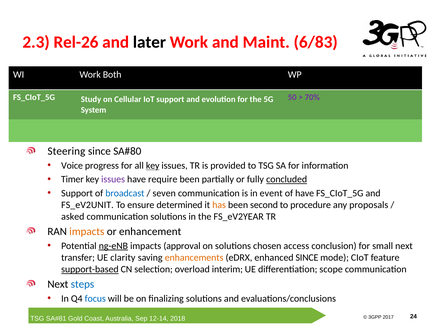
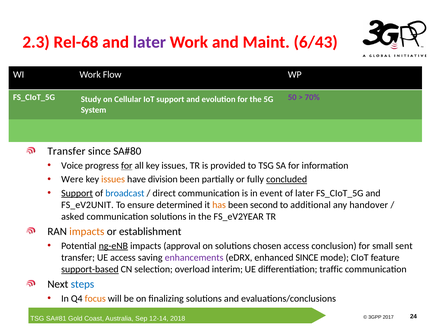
Rel-26: Rel-26 -> Rel-68
later at (149, 42) colour: black -> purple
6/83: 6/83 -> 6/43
Both: Both -> Flow
Steering at (66, 151): Steering -> Transfer
for at (127, 166) underline: none -> present
key at (153, 166) underline: present -> none
Timer: Timer -> Were
issues at (113, 179) colour: purple -> orange
require: require -> division
Support at (77, 193) underline: none -> present
seven: seven -> direct
of have: have -> later
procedure: procedure -> additional
proposals: proposals -> handover
enhancement: enhancement -> establishment
small next: next -> sent
UE clarity: clarity -> access
enhancements colour: orange -> purple
scope: scope -> traffic
focus colour: blue -> orange
